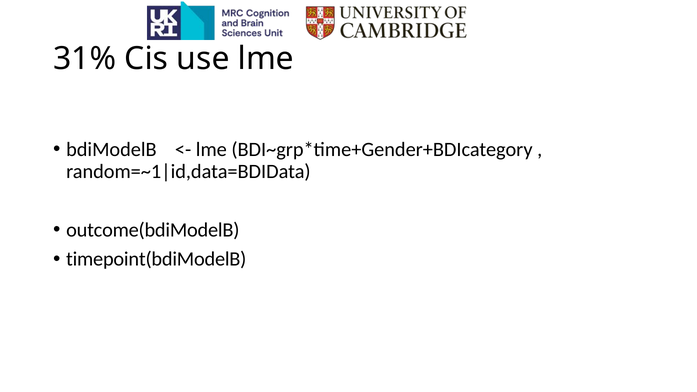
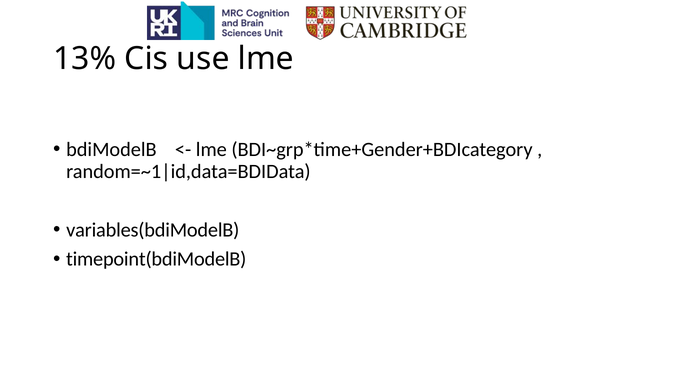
31%: 31% -> 13%
outcome(bdiModelB: outcome(bdiModelB -> variables(bdiModelB
